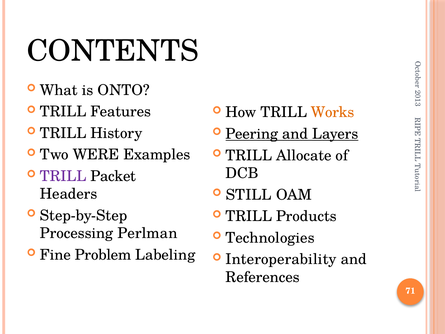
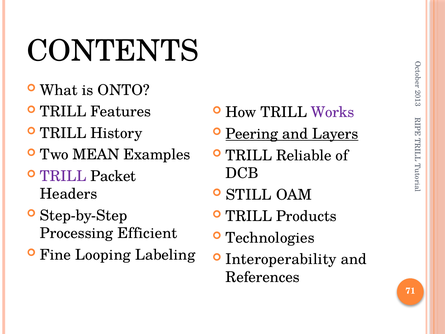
Works colour: orange -> purple
WERE: WERE -> MEAN
Allocate: Allocate -> Reliable
Perlman: Perlman -> Efficient
Problem: Problem -> Looping
